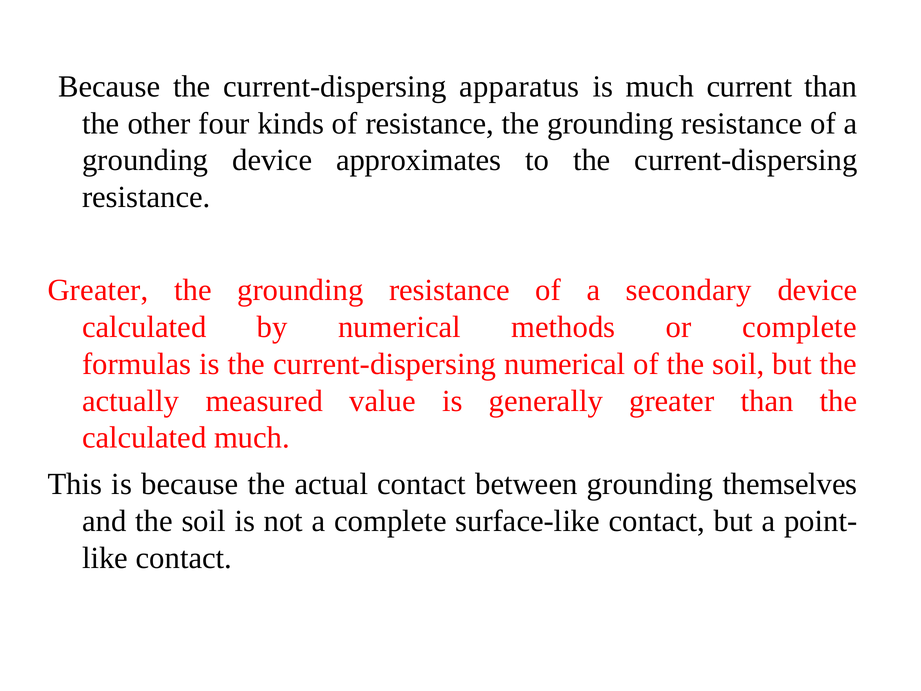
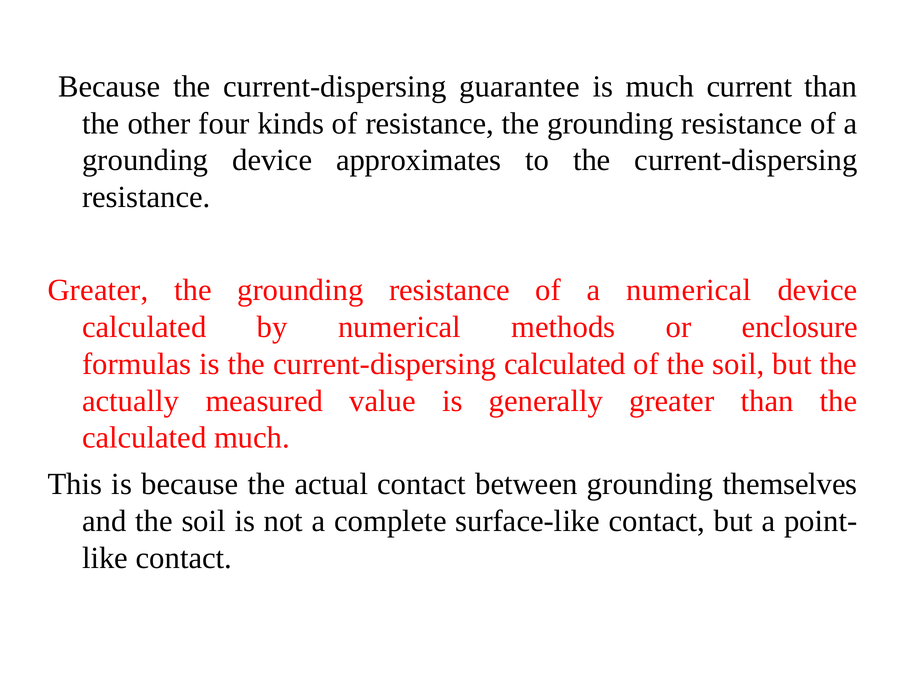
apparatus: apparatus -> guarantee
a secondary: secondary -> numerical
or complete: complete -> enclosure
current-dispersing numerical: numerical -> calculated
